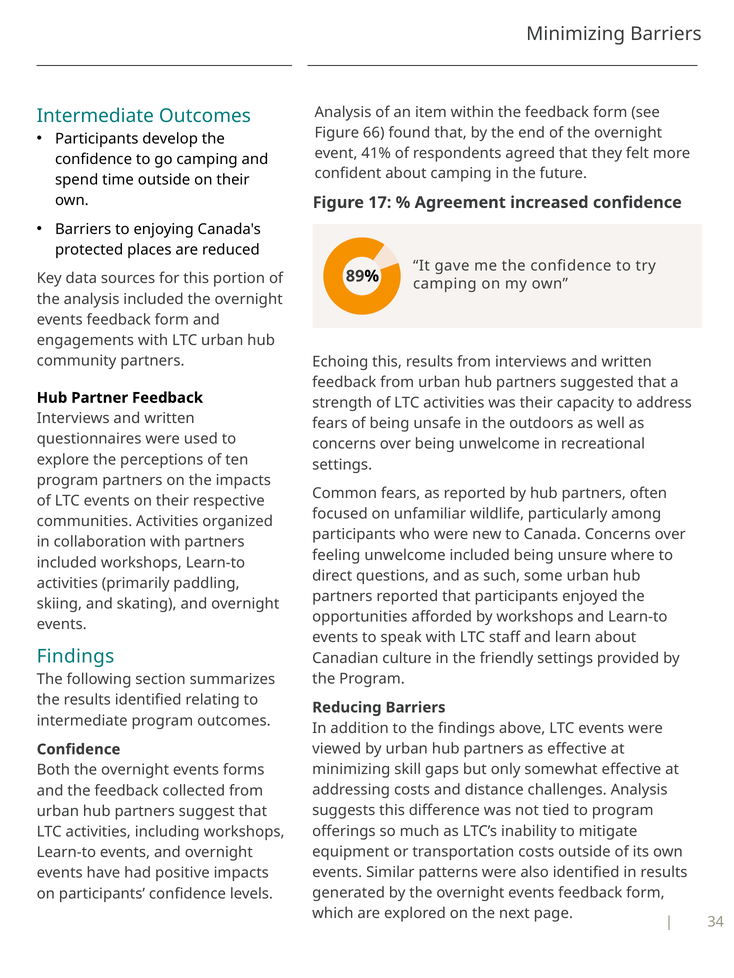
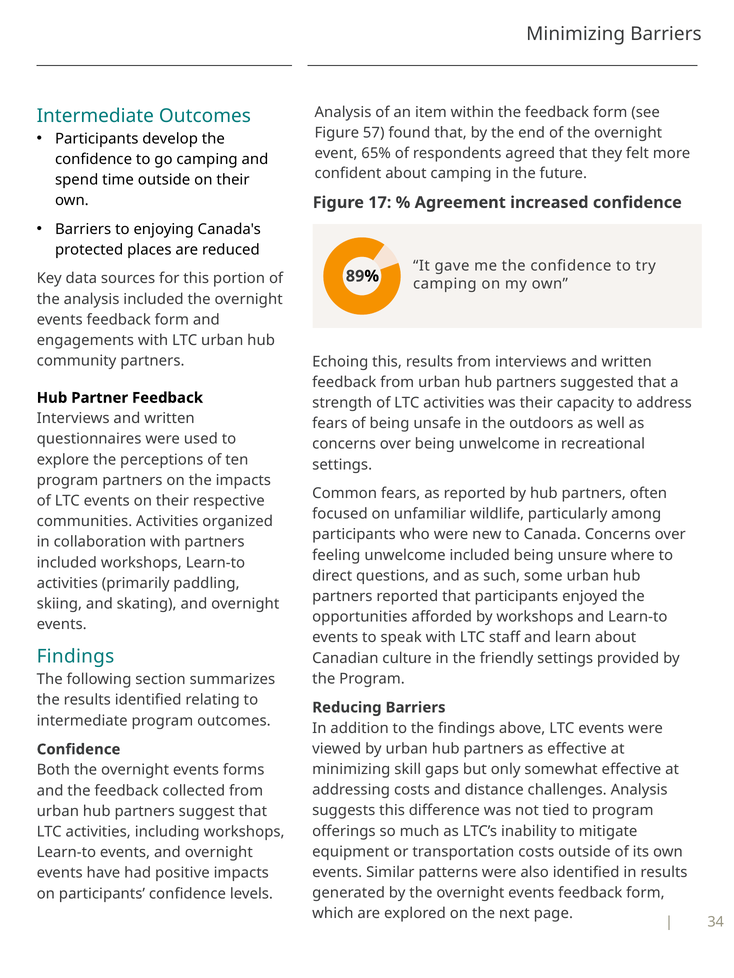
66: 66 -> 57
41%: 41% -> 65%
